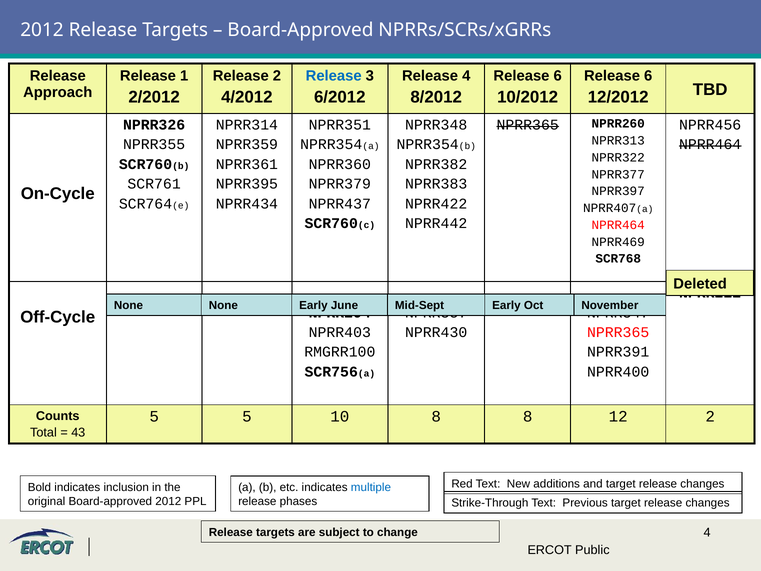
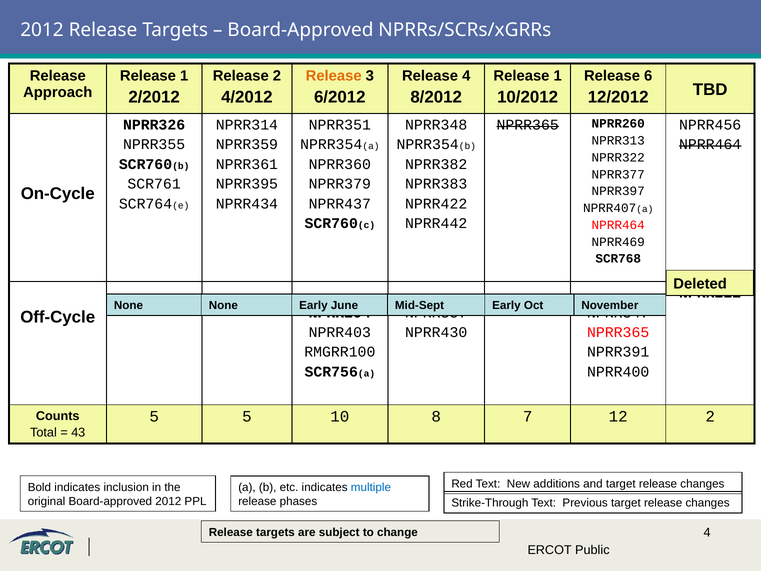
Release at (334, 76) colour: blue -> orange
6 at (558, 76): 6 -> 1
8 8: 8 -> 7
